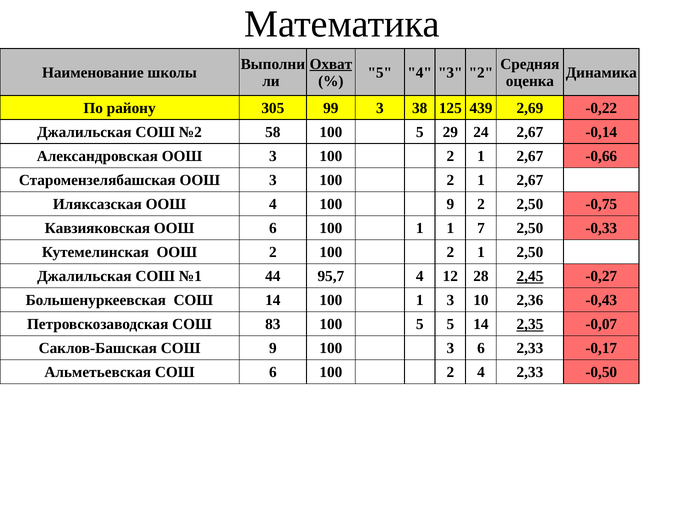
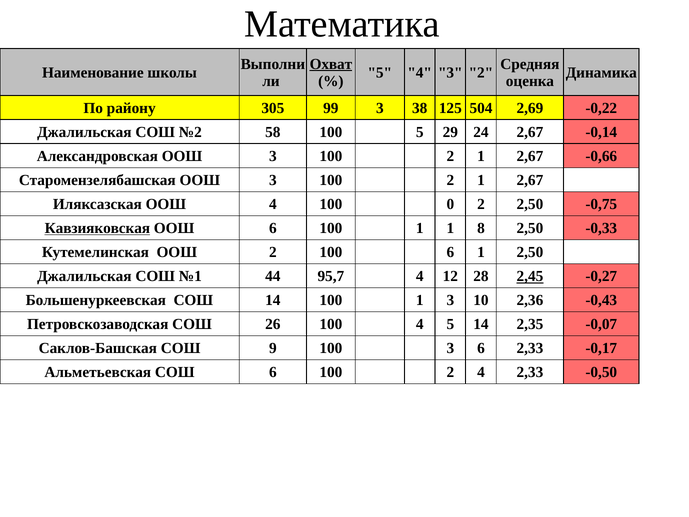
439: 439 -> 504
100 9: 9 -> 0
Кавзияковская underline: none -> present
7: 7 -> 8
2 100 2: 2 -> 6
83: 83 -> 26
5 at (420, 324): 5 -> 4
2,35 underline: present -> none
